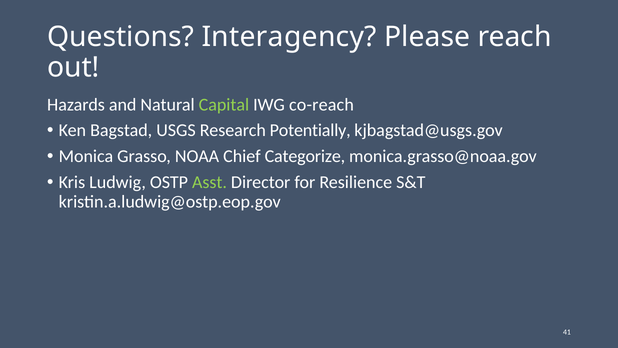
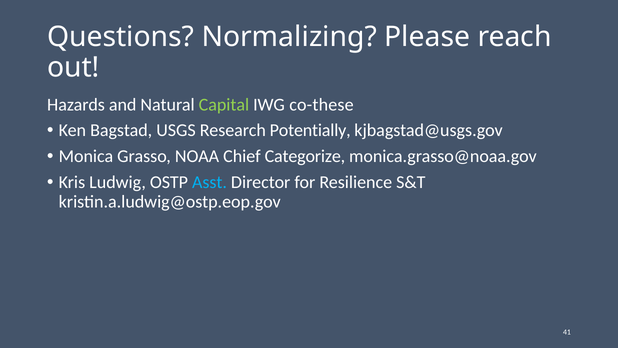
Interagency: Interagency -> Normalizing
co-reach: co-reach -> co-these
Asst colour: light green -> light blue
